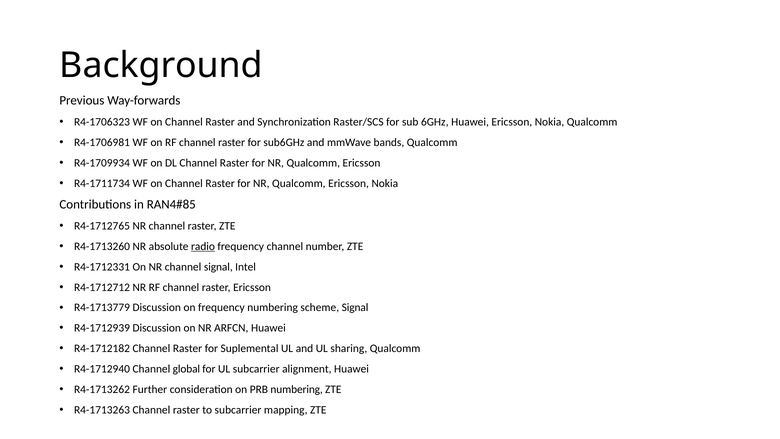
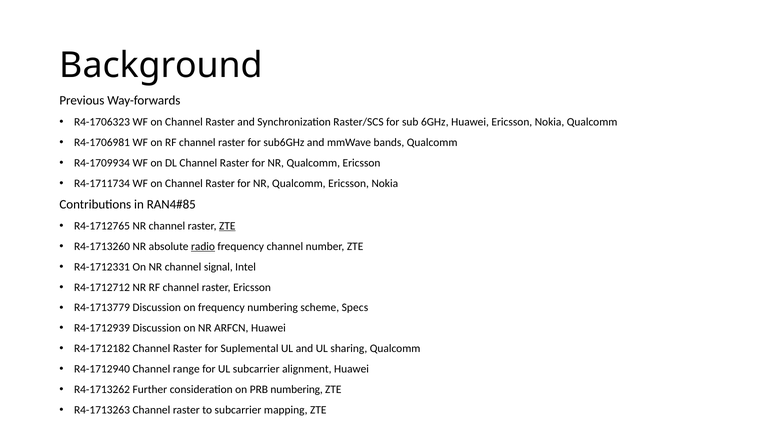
ZTE at (227, 226) underline: none -> present
scheme Signal: Signal -> Specs
global: global -> range
